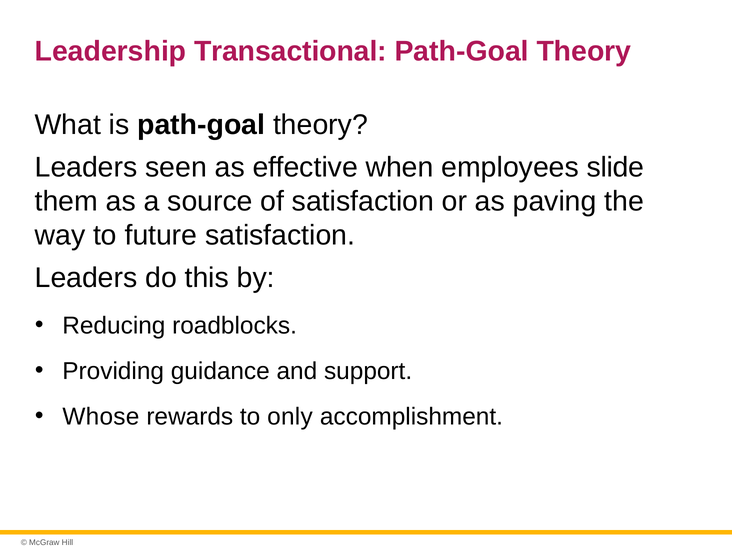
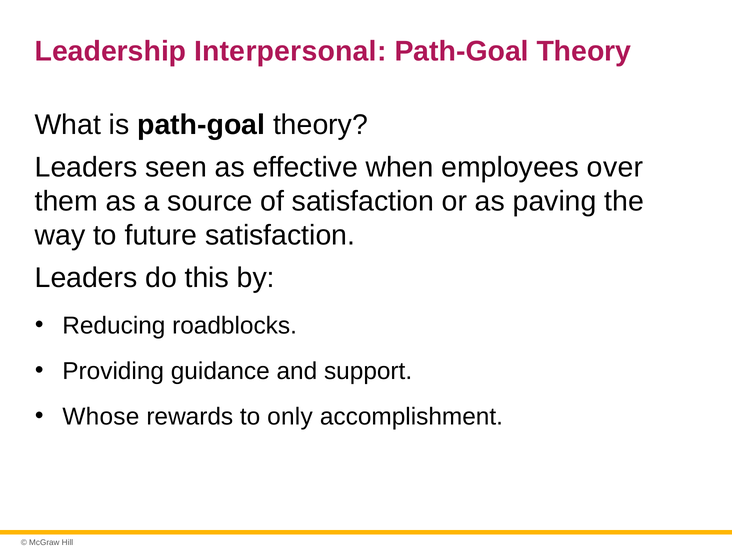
Transactional: Transactional -> Interpersonal
slide: slide -> over
